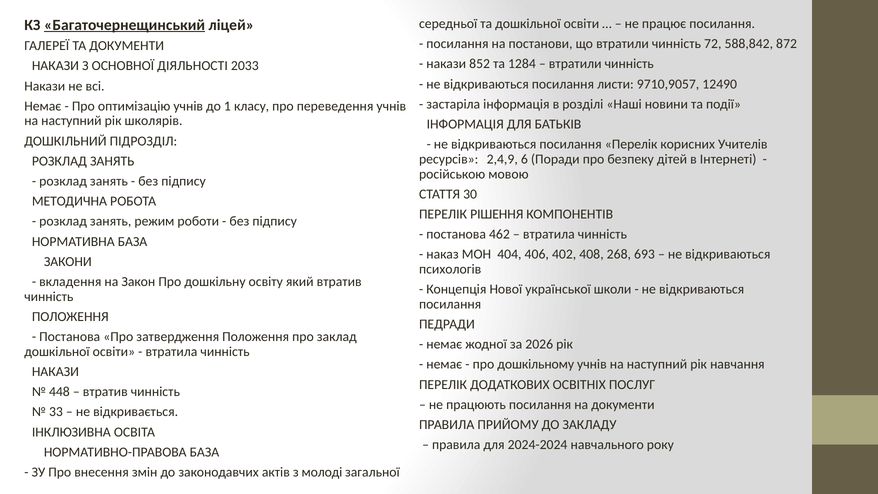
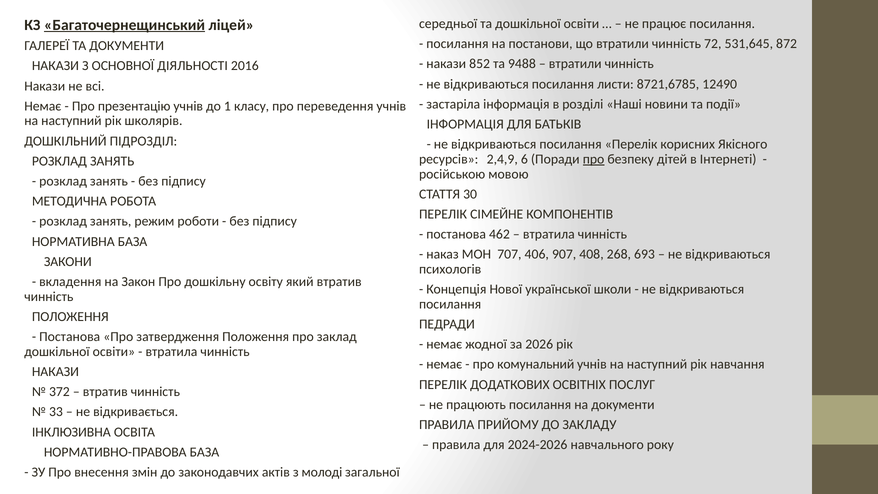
588,842: 588,842 -> 531,645
1284: 1284 -> 9488
2033: 2033 -> 2016
9710,9057: 9710,9057 -> 8721,6785
оптимізацію: оптимізацію -> презентацію
Учителів: Учителів -> Якісного
про at (594, 159) underline: none -> present
РІШЕННЯ: РІШЕННЯ -> СІМЕЙНЕ
404: 404 -> 707
402: 402 -> 907
дошкільному: дошкільному -> комунальний
448: 448 -> 372
2024-2024: 2024-2024 -> 2024-2026
